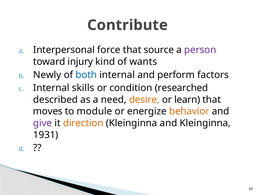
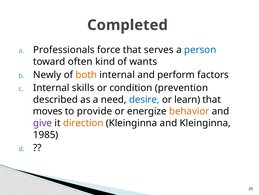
Contribute: Contribute -> Completed
Interpersonal: Interpersonal -> Professionals
source: source -> serves
person colour: purple -> blue
injury: injury -> often
both colour: blue -> orange
researched: researched -> prevention
desire colour: orange -> blue
module: module -> provide
1931: 1931 -> 1985
